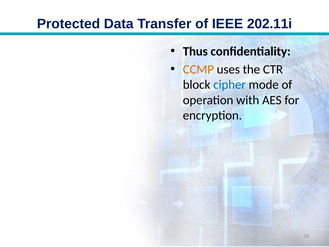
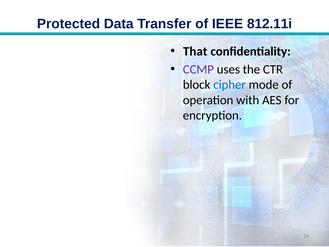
202.11i: 202.11i -> 812.11i
Thus: Thus -> That
CCMP colour: orange -> purple
